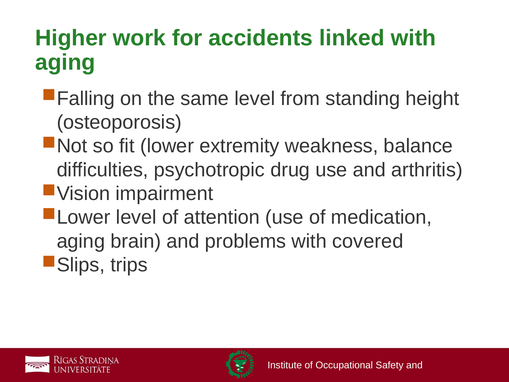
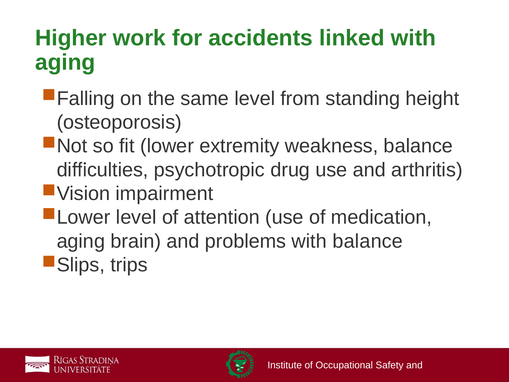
with covered: covered -> balance
